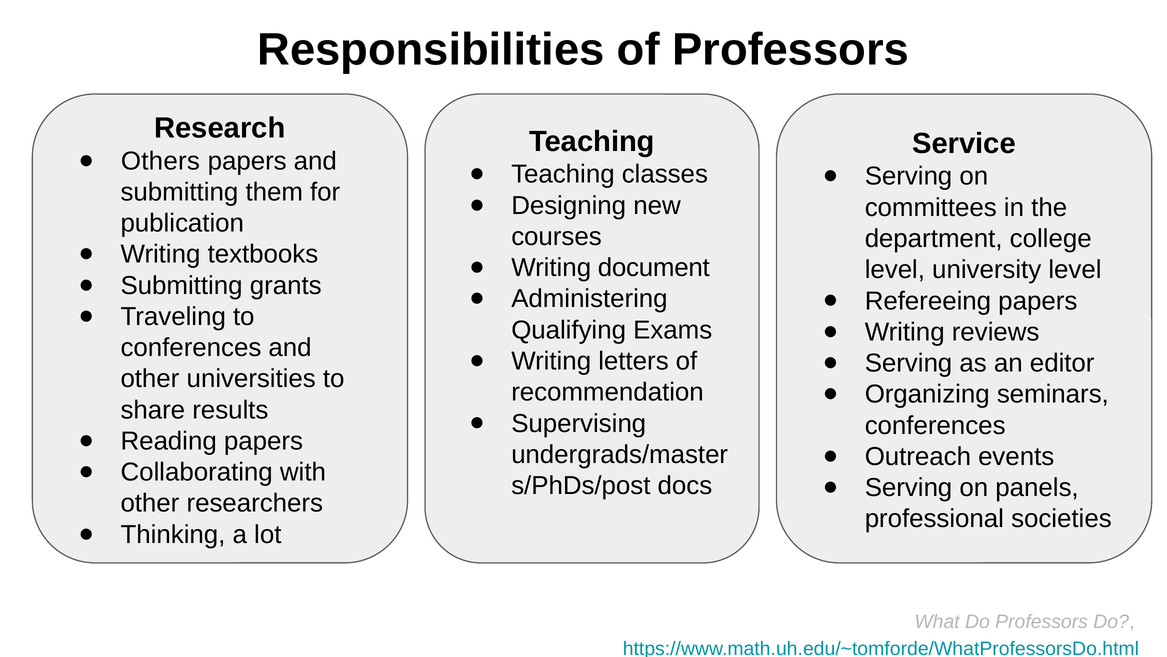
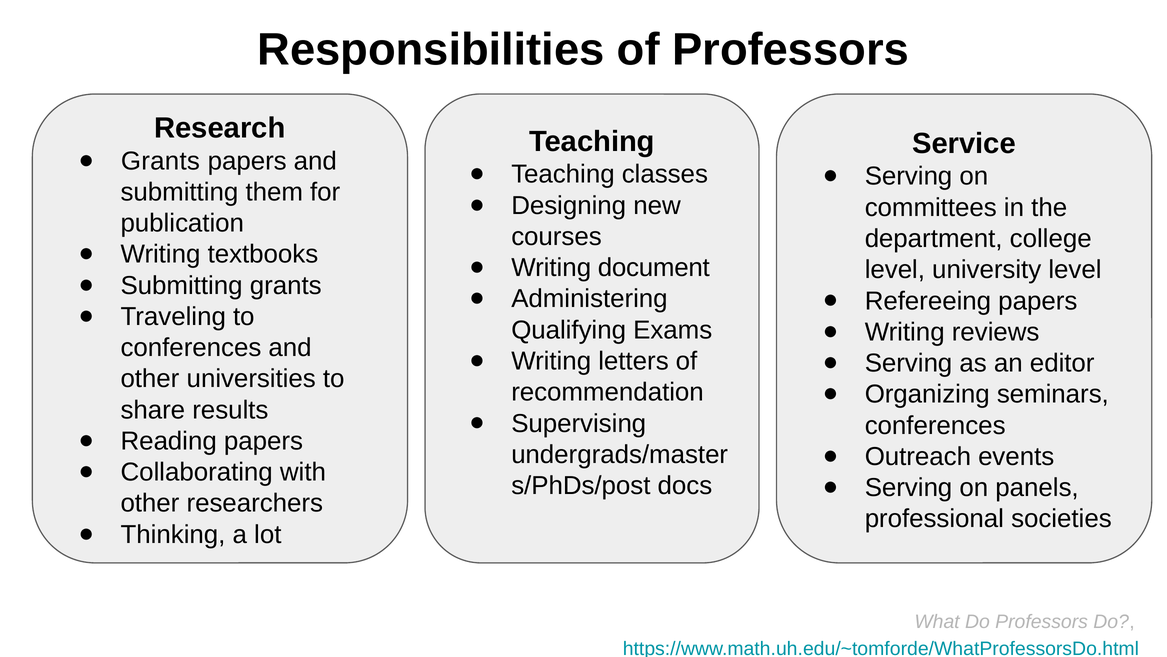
Others at (160, 161): Others -> Grants
